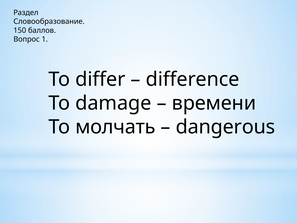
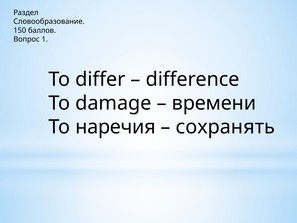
молчать: молчать -> наречия
dangerous: dangerous -> сохранять
